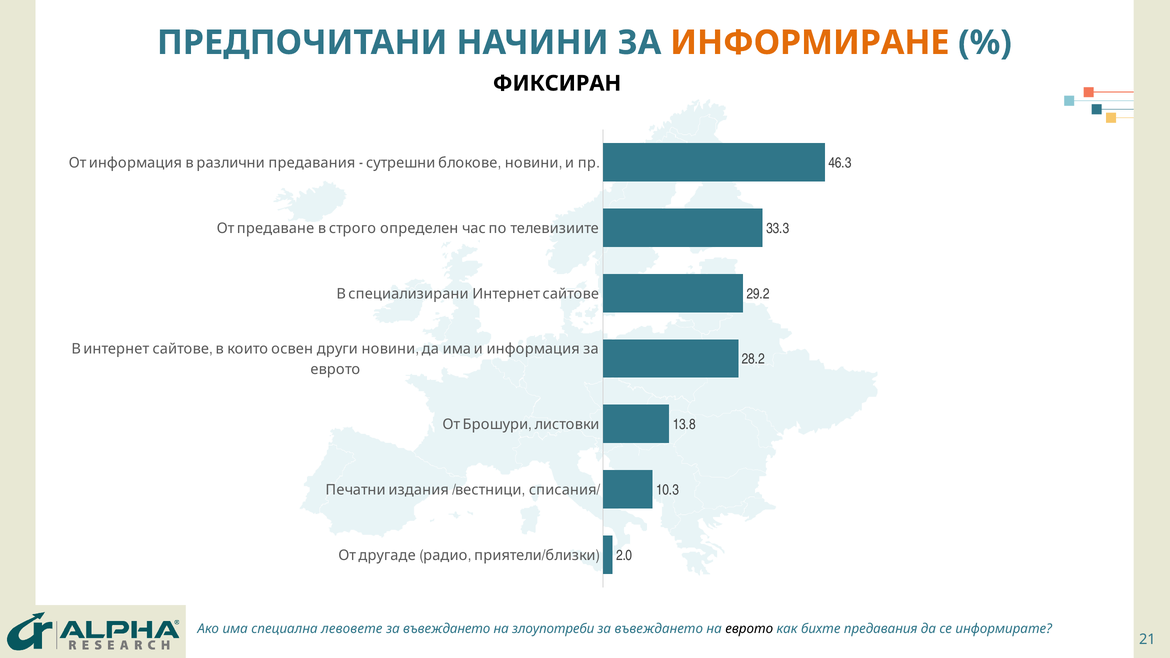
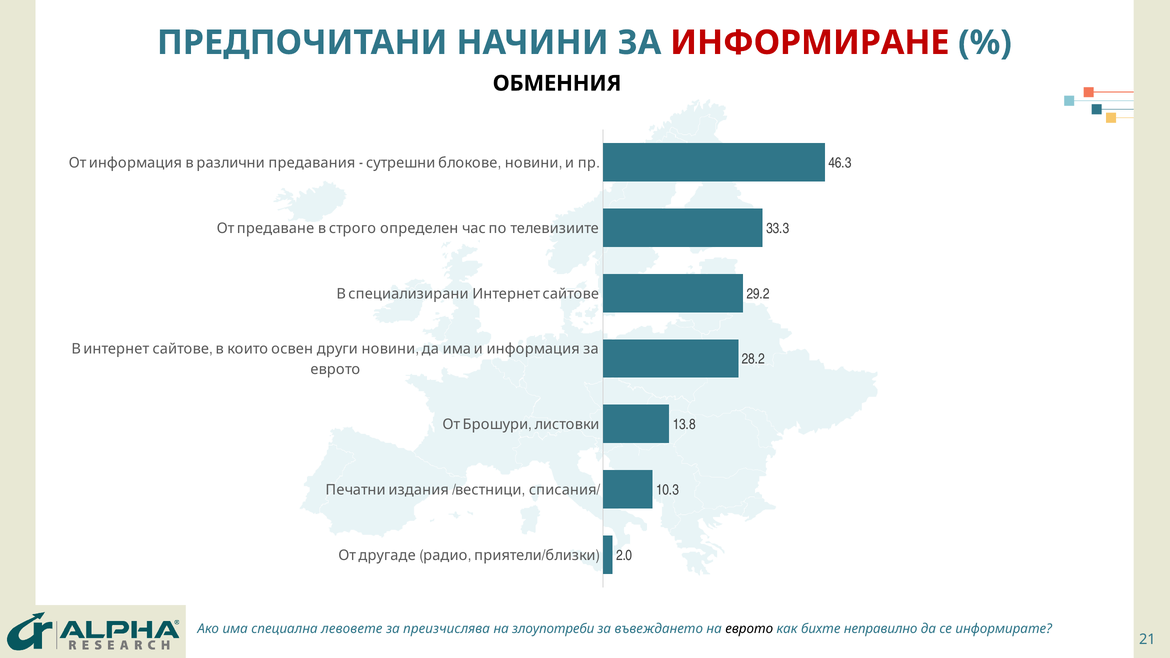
ИНФОРМИРАНЕ colour: orange -> red
ФИКСИРАН: ФИКСИРАН -> ОБМЕННИЯ
въвеждането at (447, 629): въвеждането -> преизчислява
бихте предавания: предавания -> неправилно
